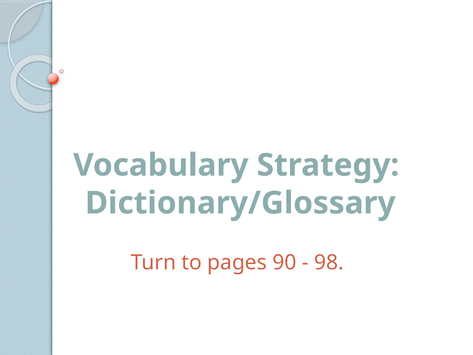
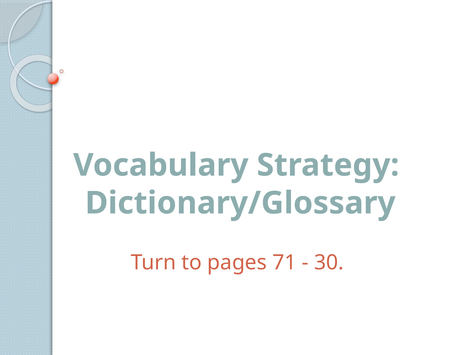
90: 90 -> 71
98: 98 -> 30
